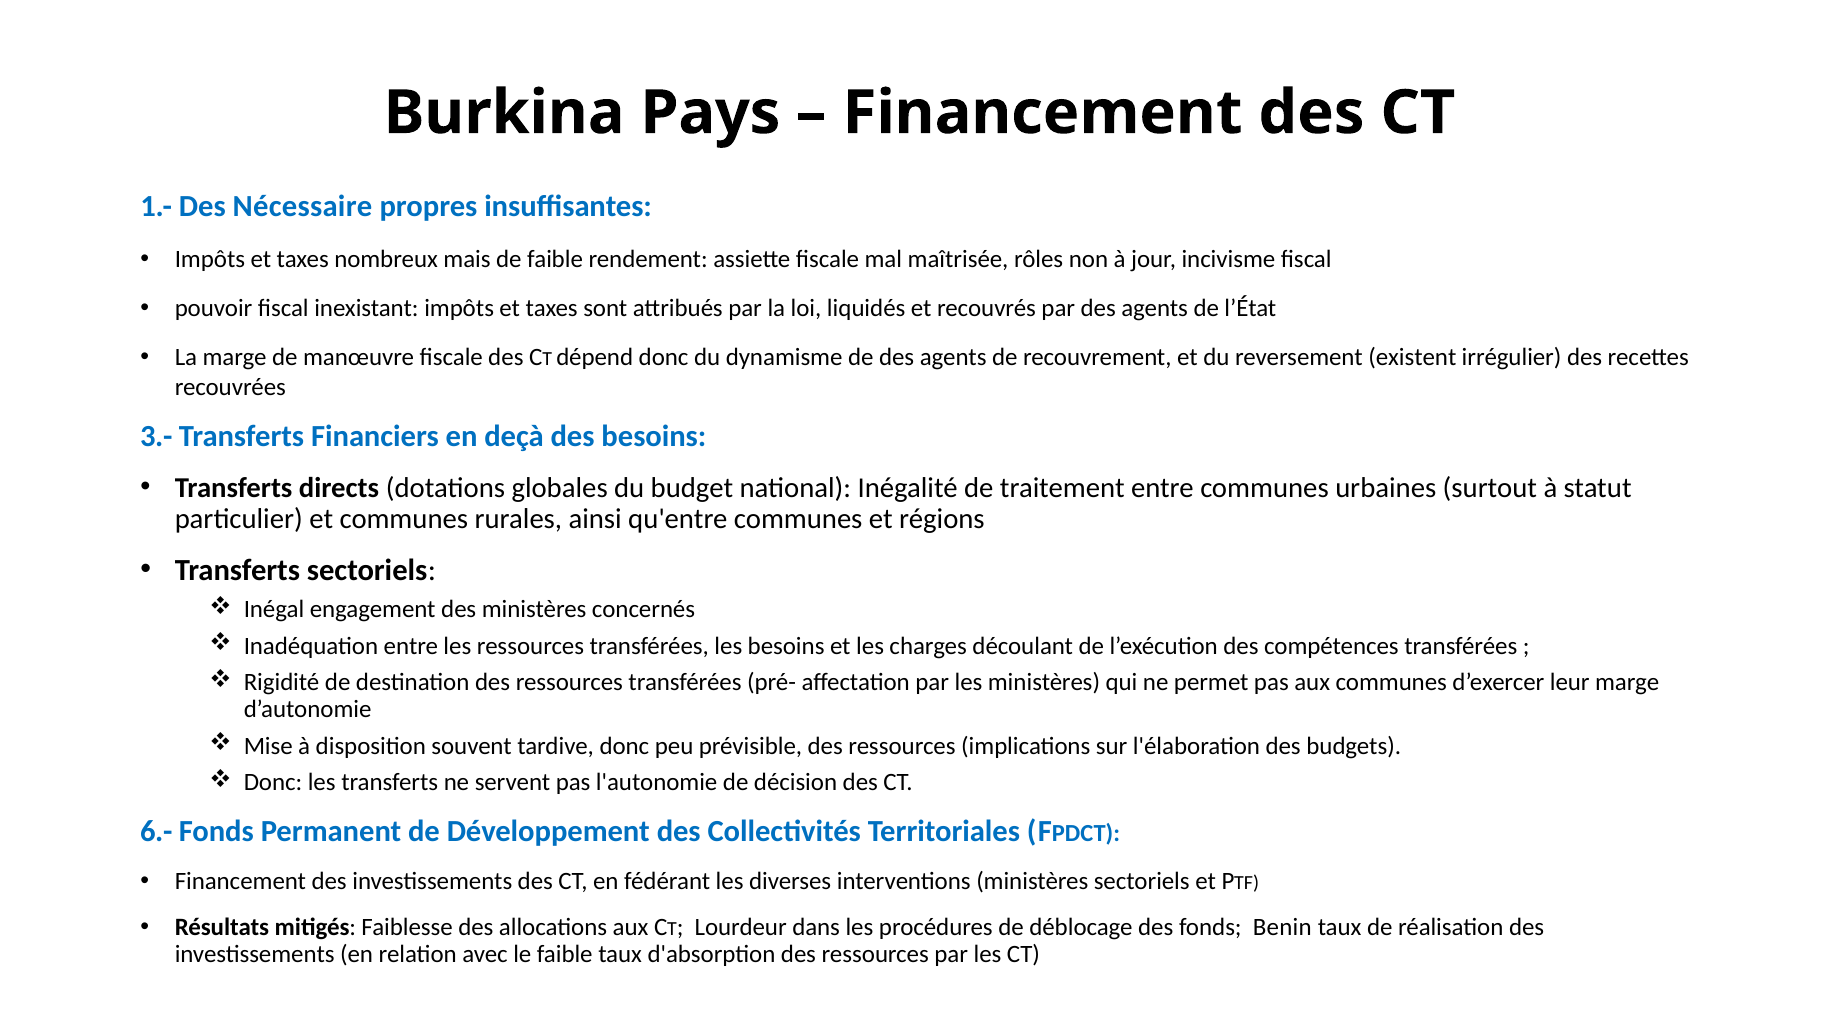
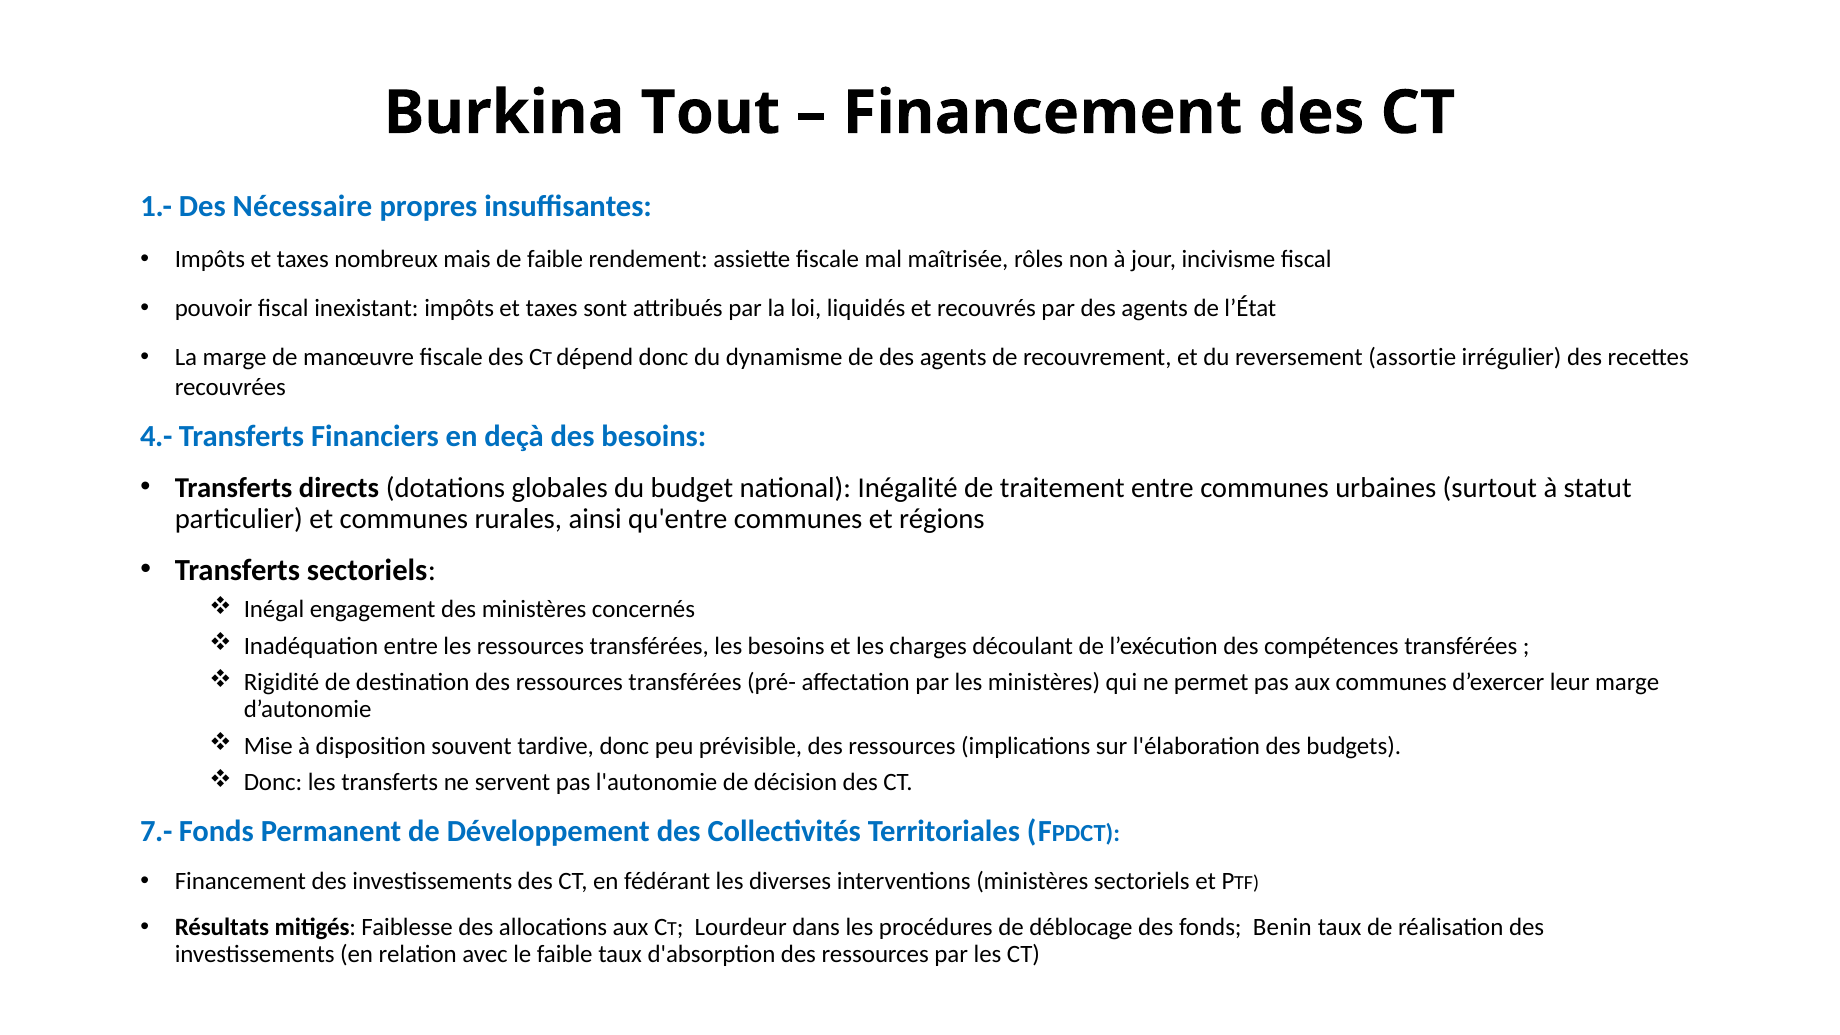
Pays: Pays -> Tout
existent: existent -> assortie
3.-: 3.- -> 4.-
6.-: 6.- -> 7.-
